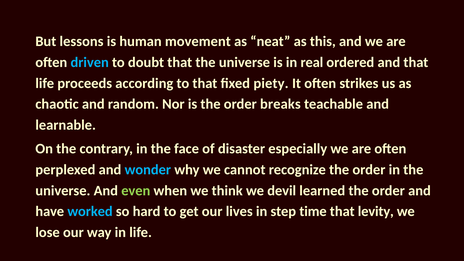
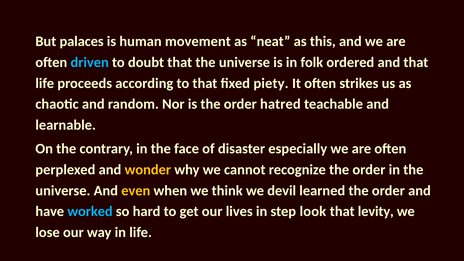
lessons: lessons -> palaces
real: real -> folk
breaks: breaks -> hatred
wonder colour: light blue -> yellow
even colour: light green -> yellow
time: time -> look
